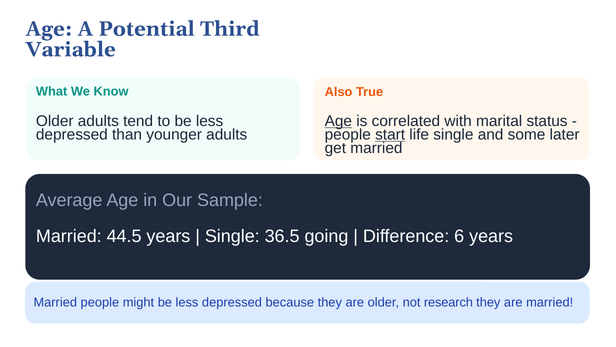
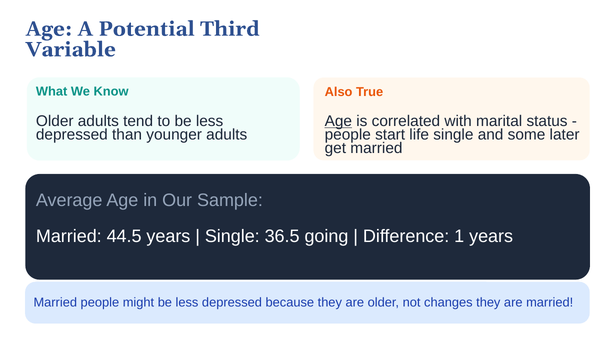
start underline: present -> none
6: 6 -> 1
research: research -> changes
